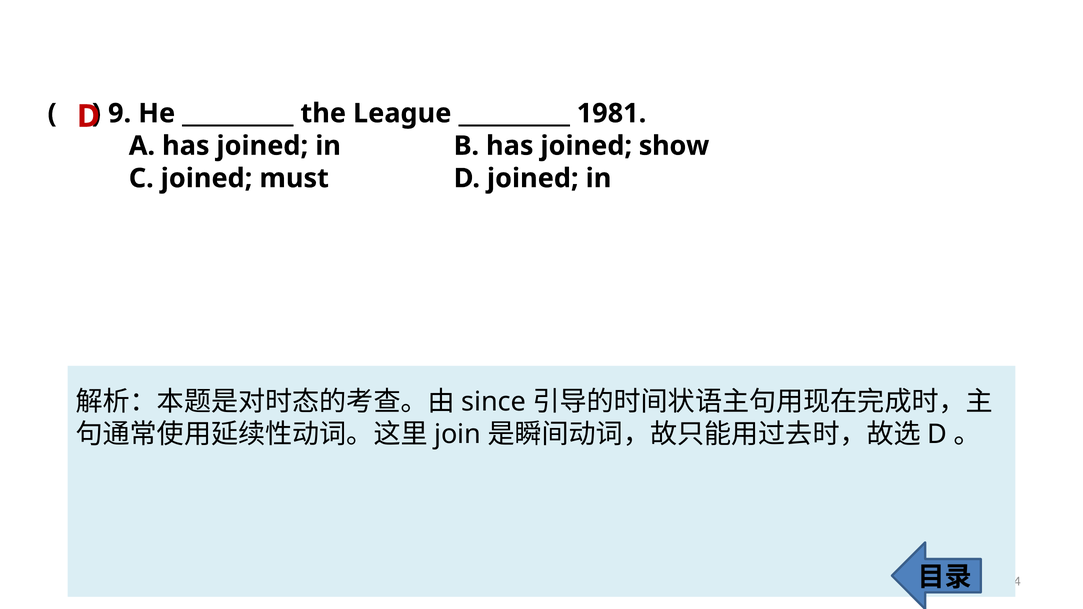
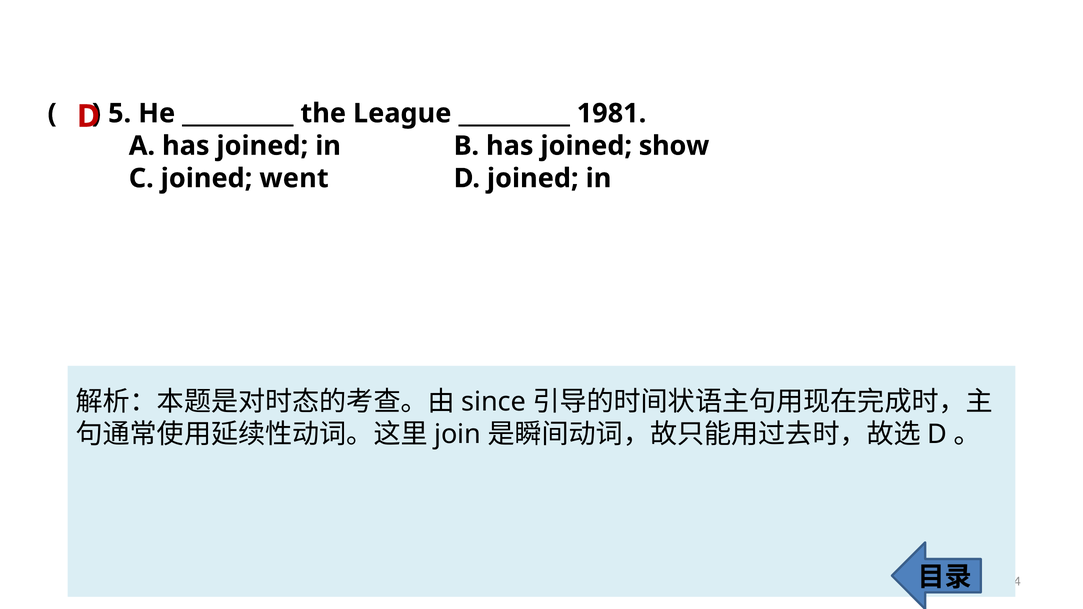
9: 9 -> 5
must: must -> went
